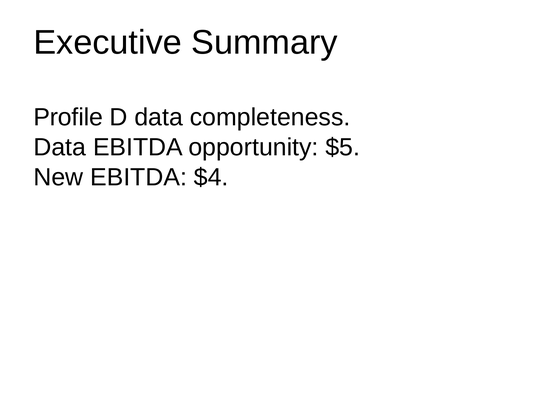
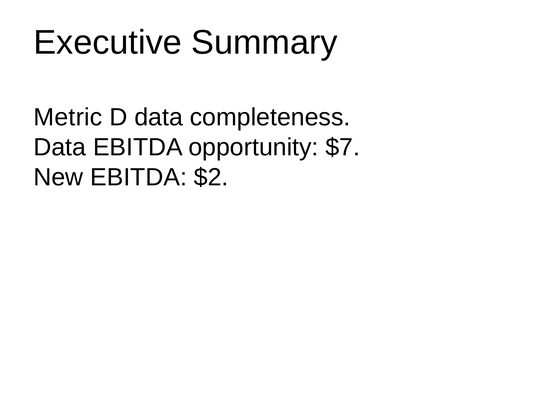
Profile: Profile -> Metric
$5: $5 -> $7
$4: $4 -> $2
